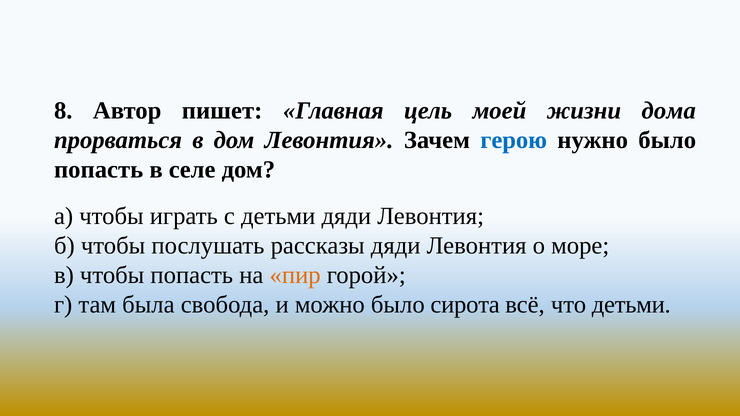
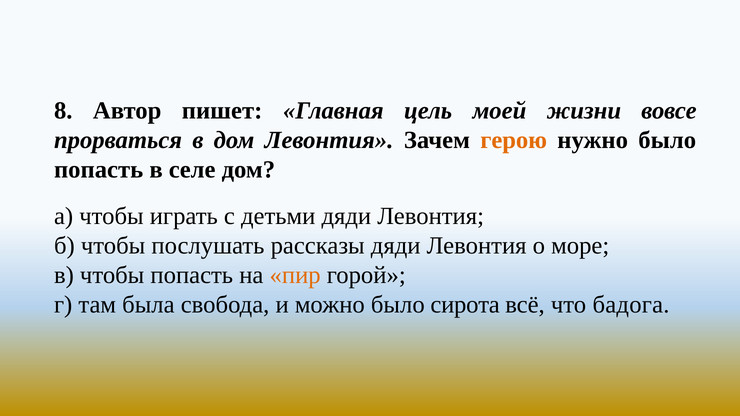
дома: дома -> вовсе
герою colour: blue -> orange
что детьми: детьми -> бадога
